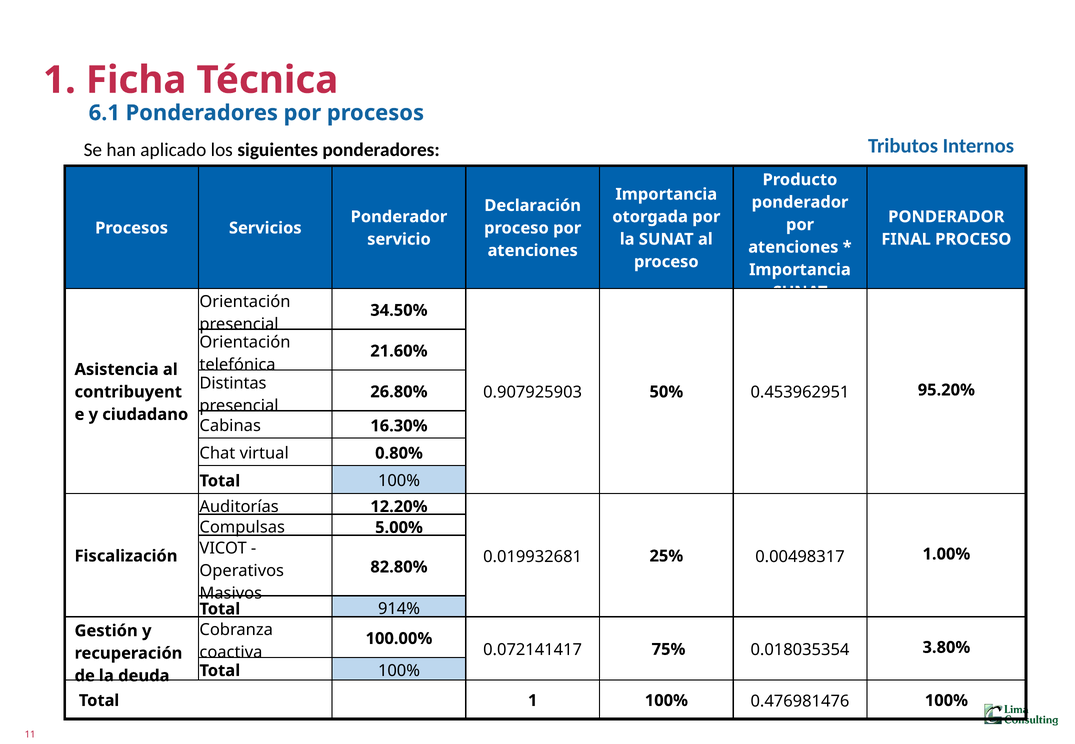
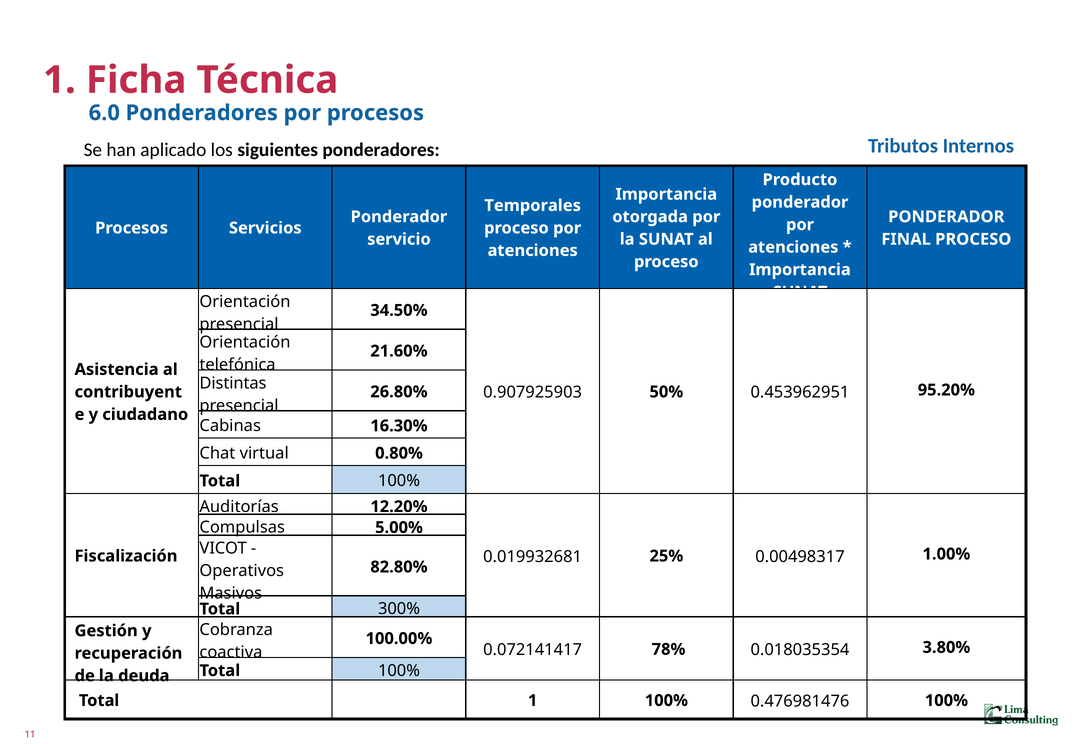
6.1: 6.1 -> 6.0
Declaración: Declaración -> Temporales
914%: 914% -> 300%
75%: 75% -> 78%
